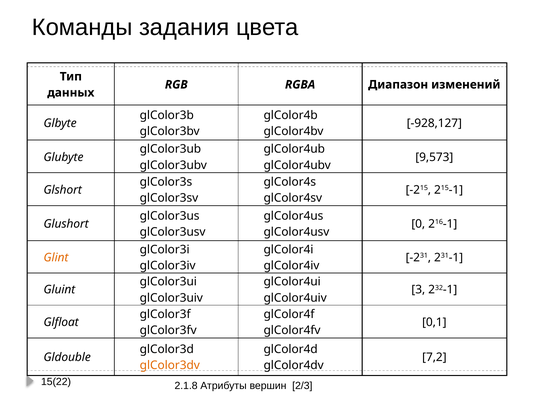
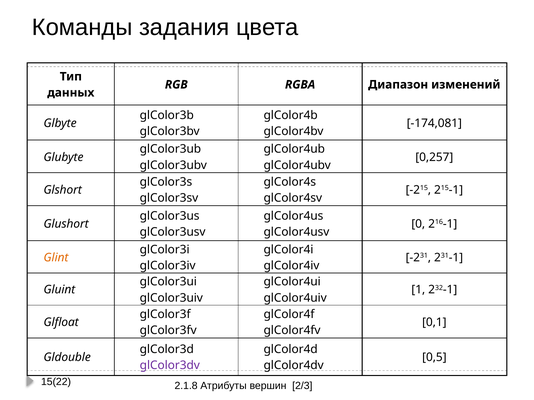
-928,127: -928,127 -> -174,081
9,573: 9,573 -> 0,257
3: 3 -> 1
7,2: 7,2 -> 0,5
glColor3dv colour: orange -> purple
